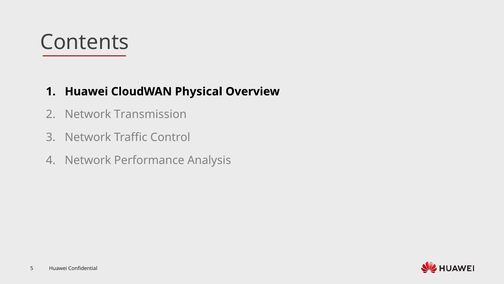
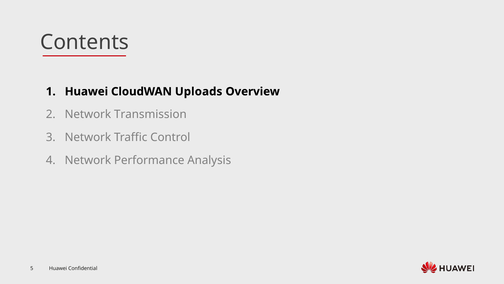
Physical: Physical -> Uploads
